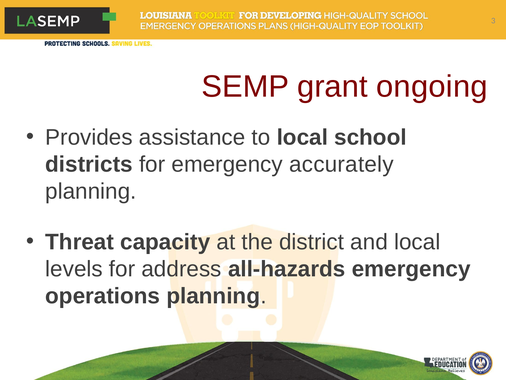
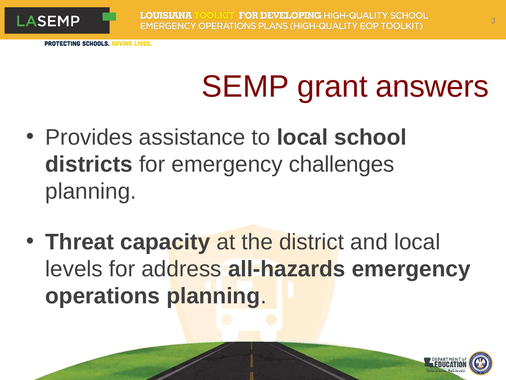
ongoing: ongoing -> answers
accurately: accurately -> challenges
